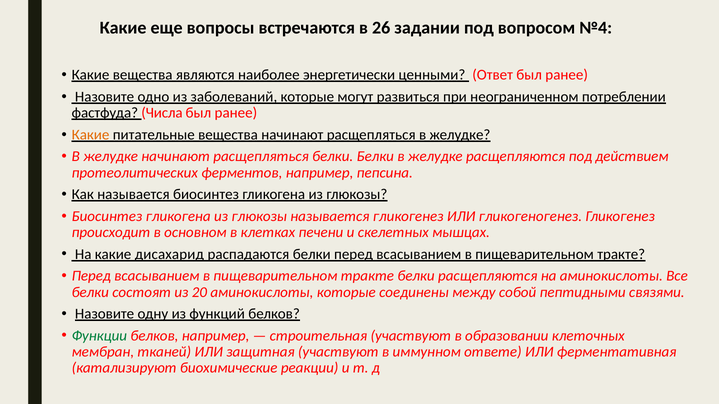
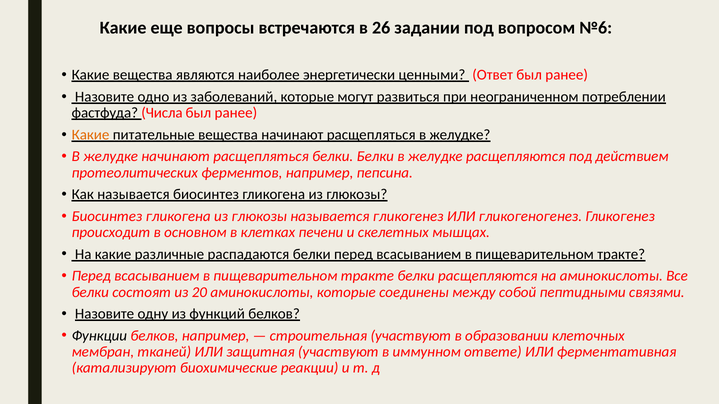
№4: №4 -> №6
дисахарид: дисахарид -> различные
Функции colour: green -> black
